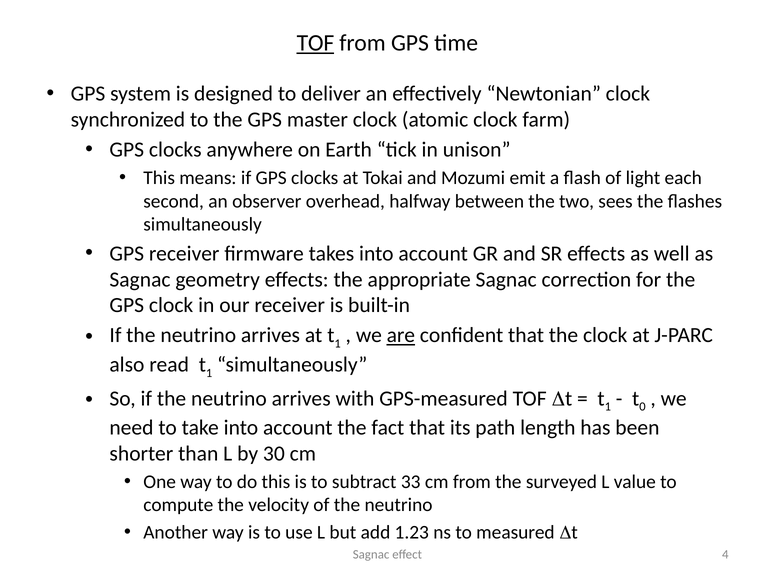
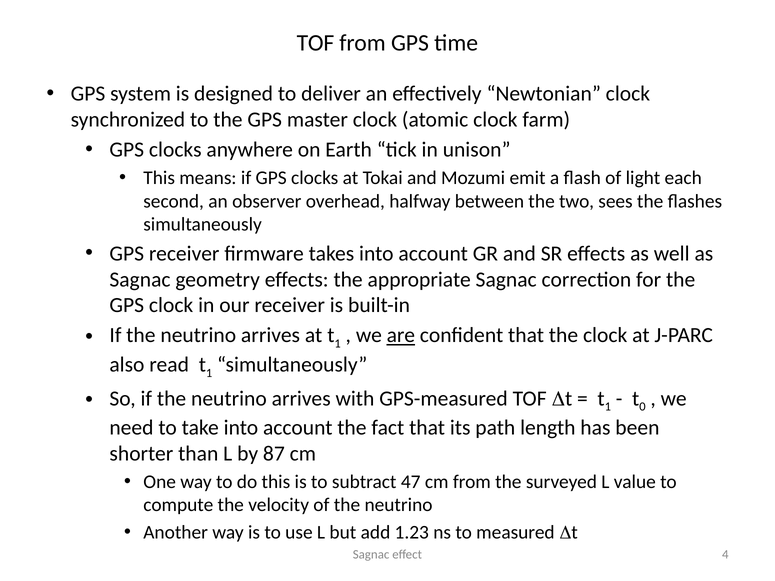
TOF at (315, 43) underline: present -> none
30: 30 -> 87
33: 33 -> 47
